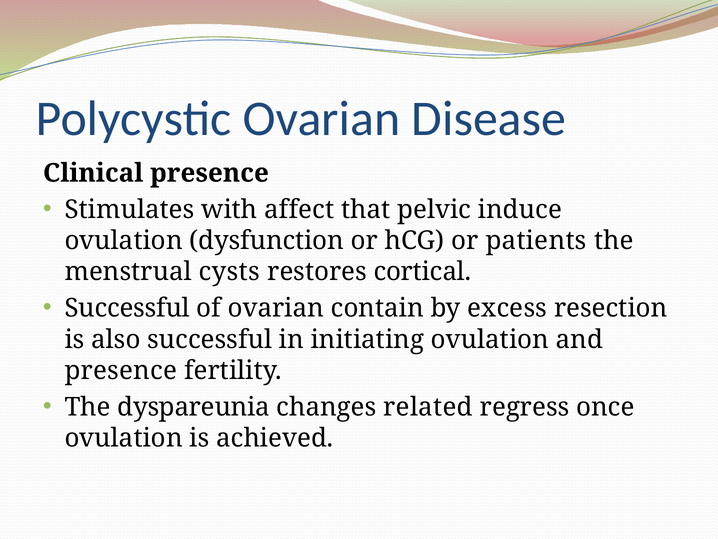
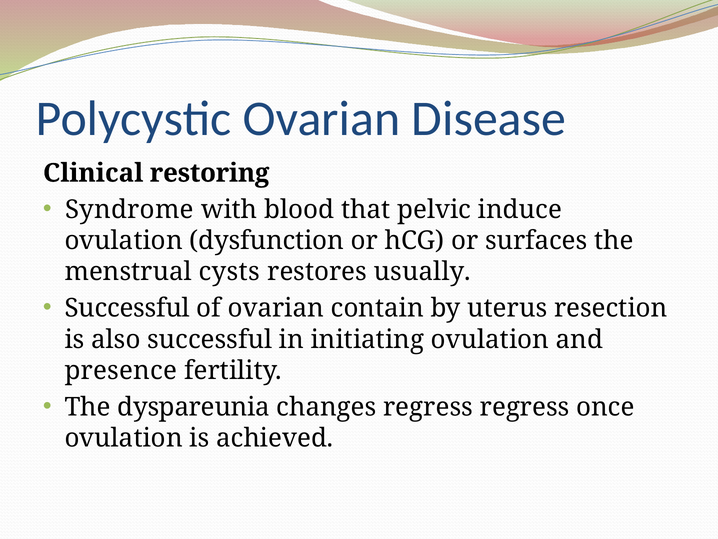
Clinical presence: presence -> restoring
Stimulates: Stimulates -> Syndrome
affect: affect -> blood
patients: patients -> surfaces
cortical: cortical -> usually
excess: excess -> uterus
changes related: related -> regress
